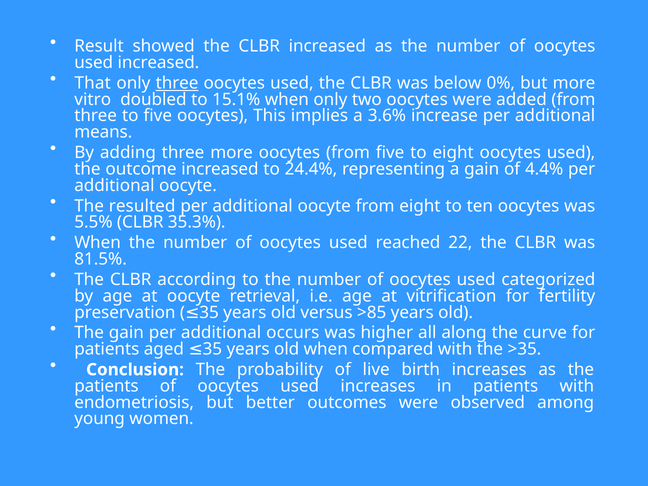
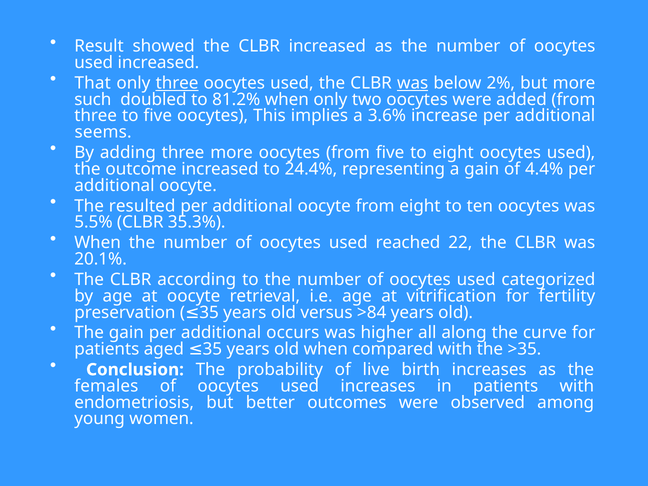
was at (413, 83) underline: none -> present
0%: 0% -> 2%
vitro: vitro -> such
15.1%: 15.1% -> 81.2%
means: means -> seems
81.5%: 81.5% -> 20.1%
>85: >85 -> >84
patients at (106, 386): patients -> females
